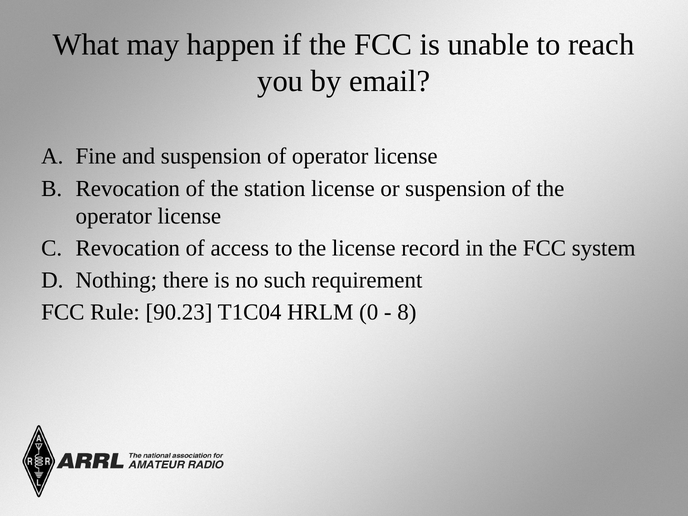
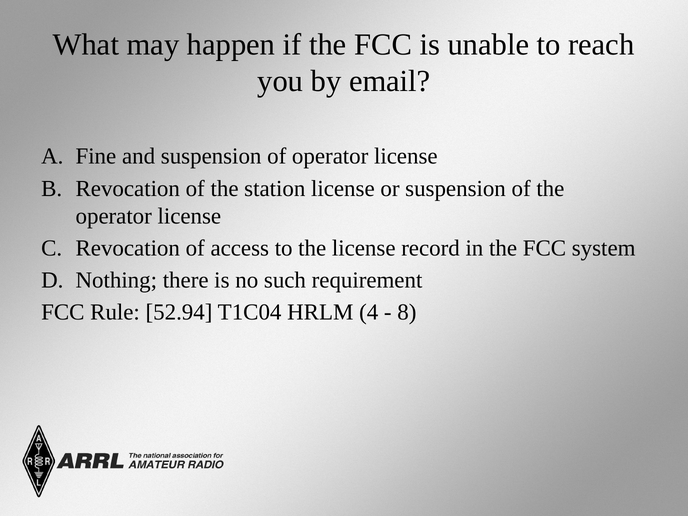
90.23: 90.23 -> 52.94
0: 0 -> 4
